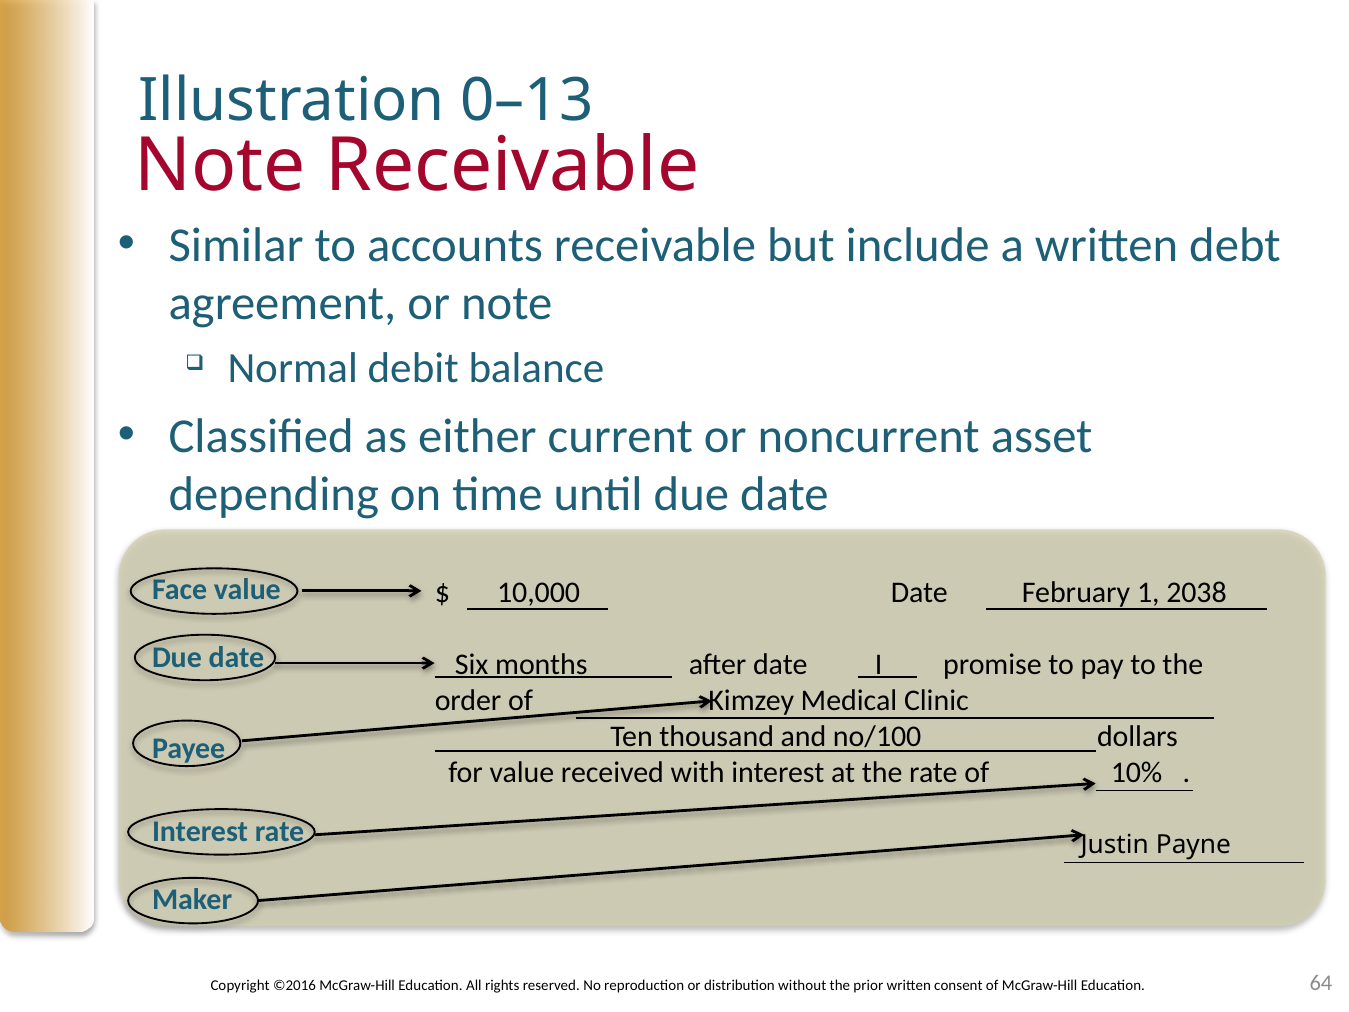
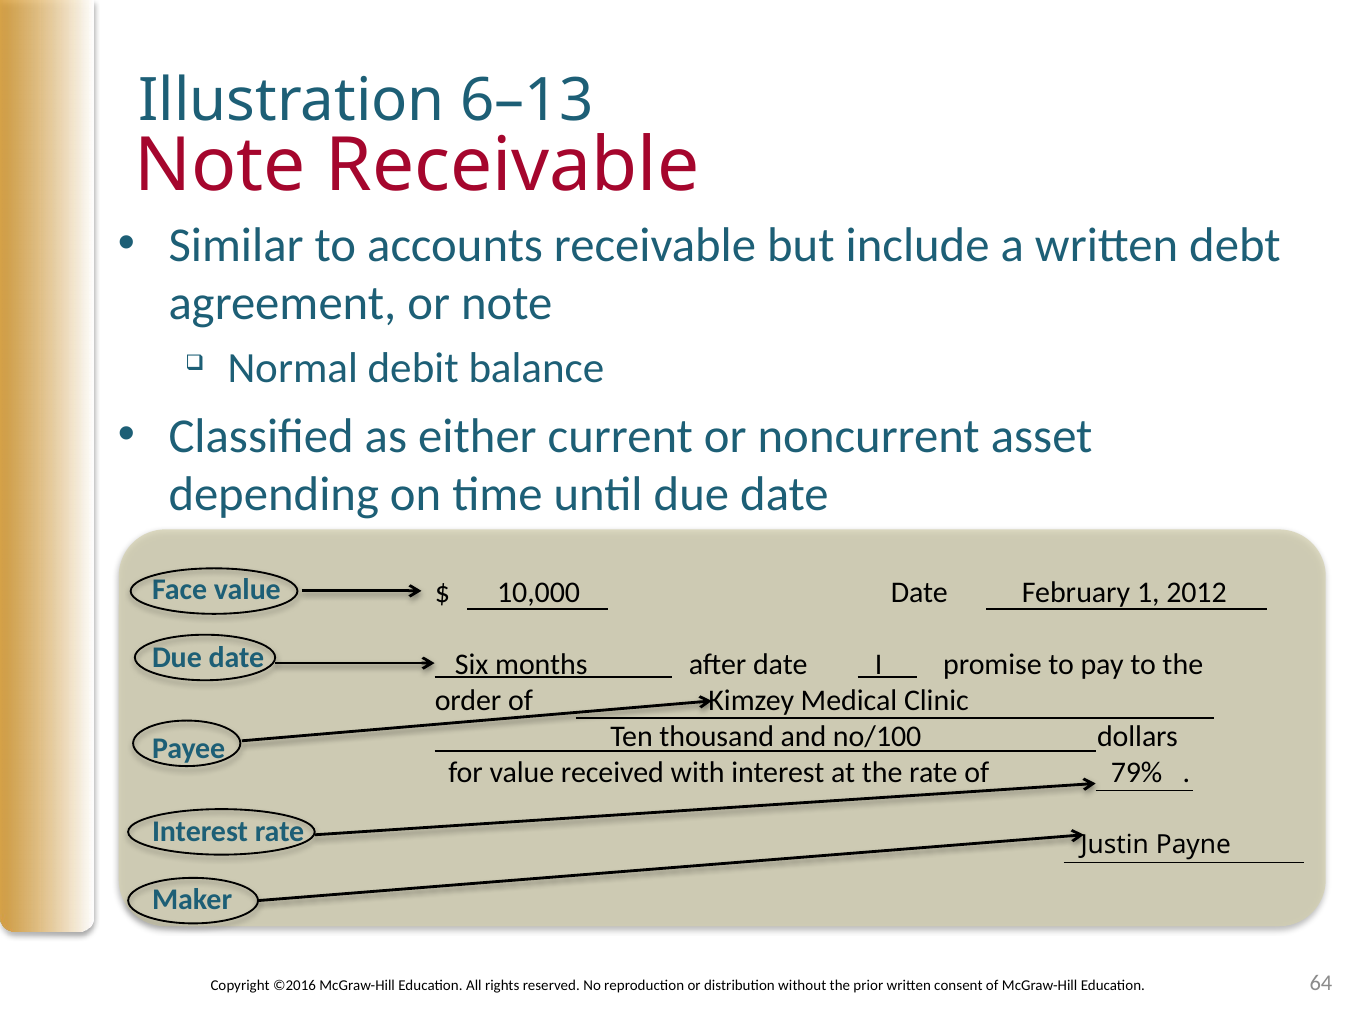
0–13: 0–13 -> 6–13
2038: 2038 -> 2012
10%: 10% -> 79%
